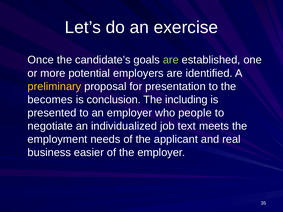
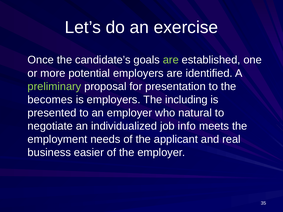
preliminary colour: yellow -> light green
is conclusion: conclusion -> employers
people: people -> natural
text: text -> info
